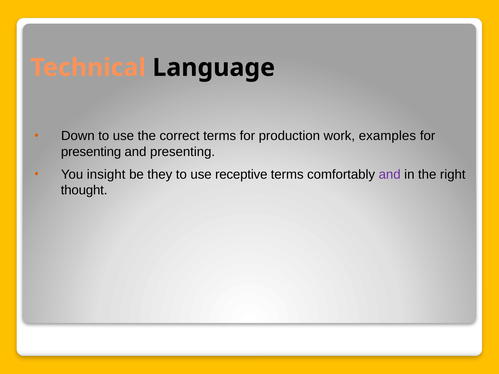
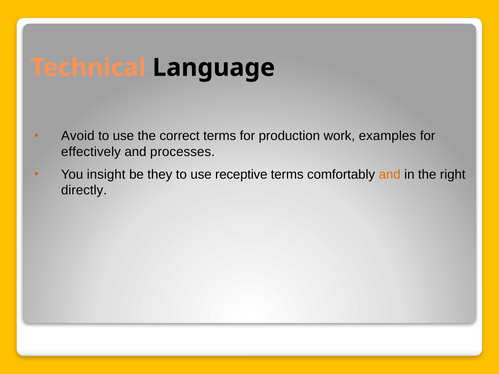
Down: Down -> Avoid
presenting at (91, 152): presenting -> effectively
and presenting: presenting -> processes
and at (390, 175) colour: purple -> orange
thought: thought -> directly
